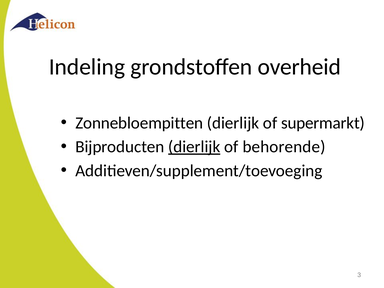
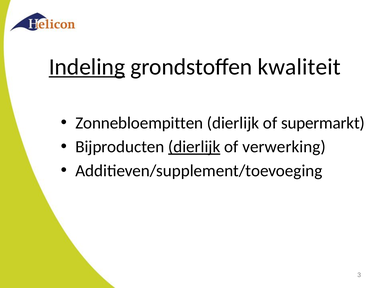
Indeling underline: none -> present
overheid: overheid -> kwaliteit
behorende: behorende -> verwerking
